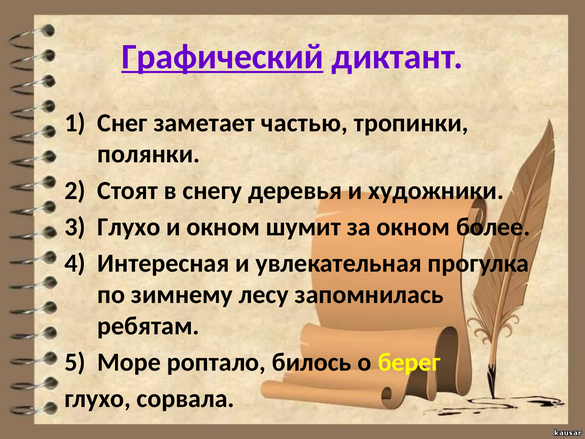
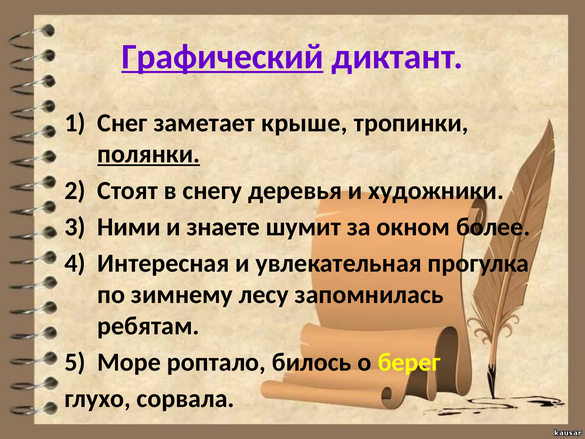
частью: частью -> крыше
полянки underline: none -> present
Глухо at (129, 227): Глухо -> Ними
и окном: окном -> знаете
